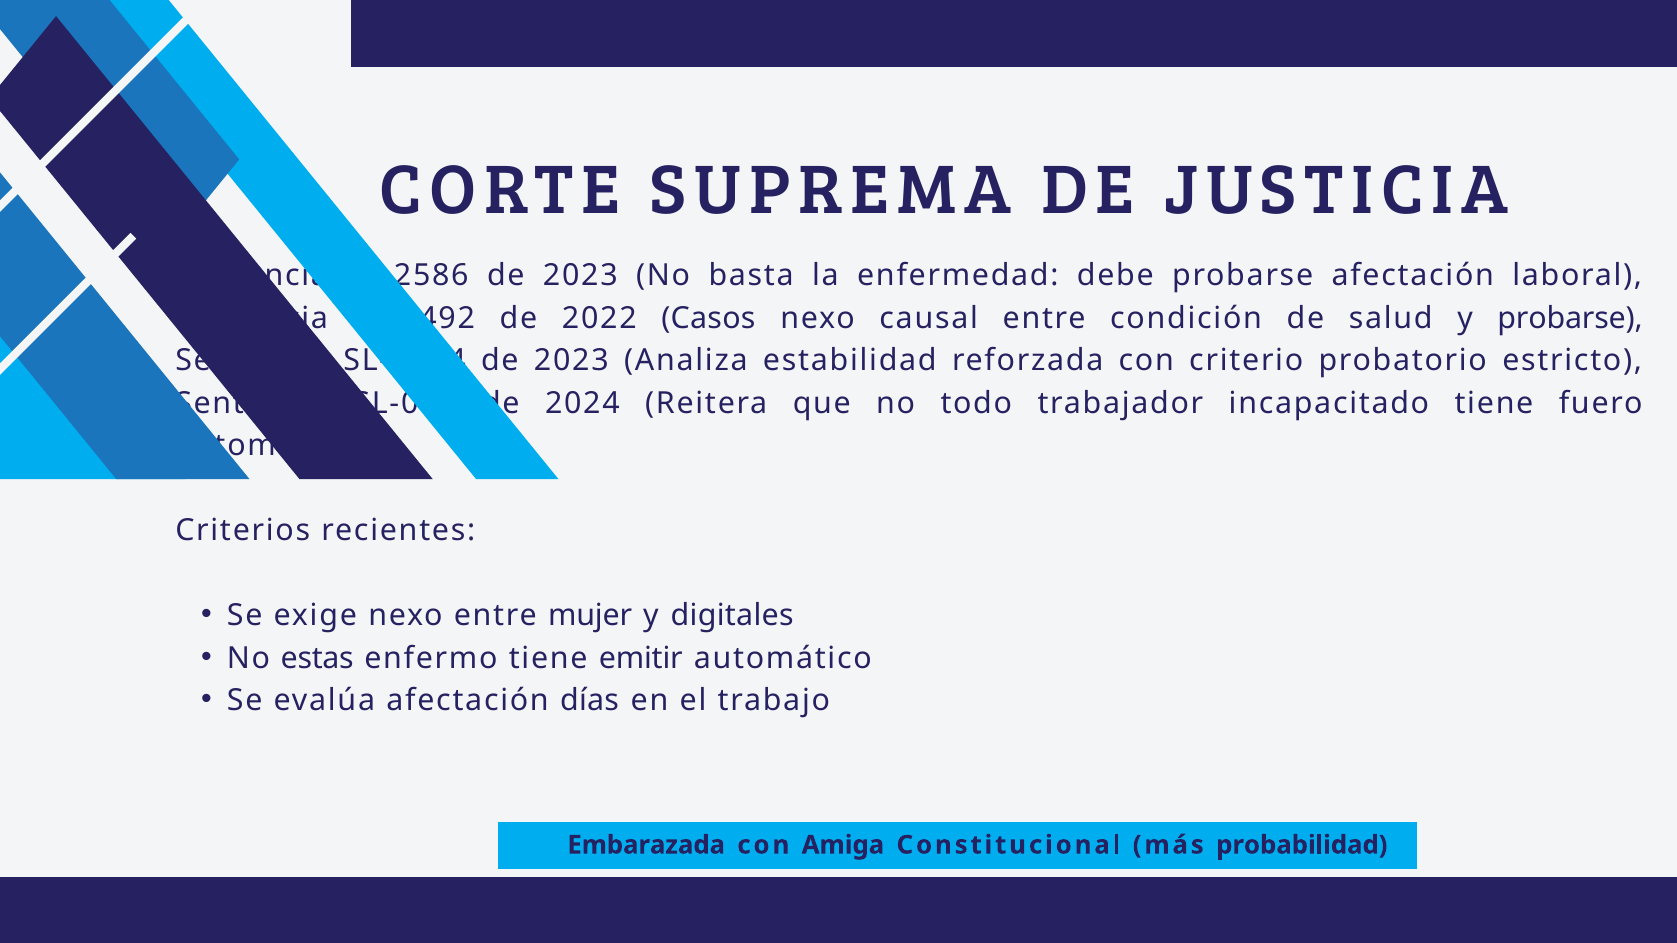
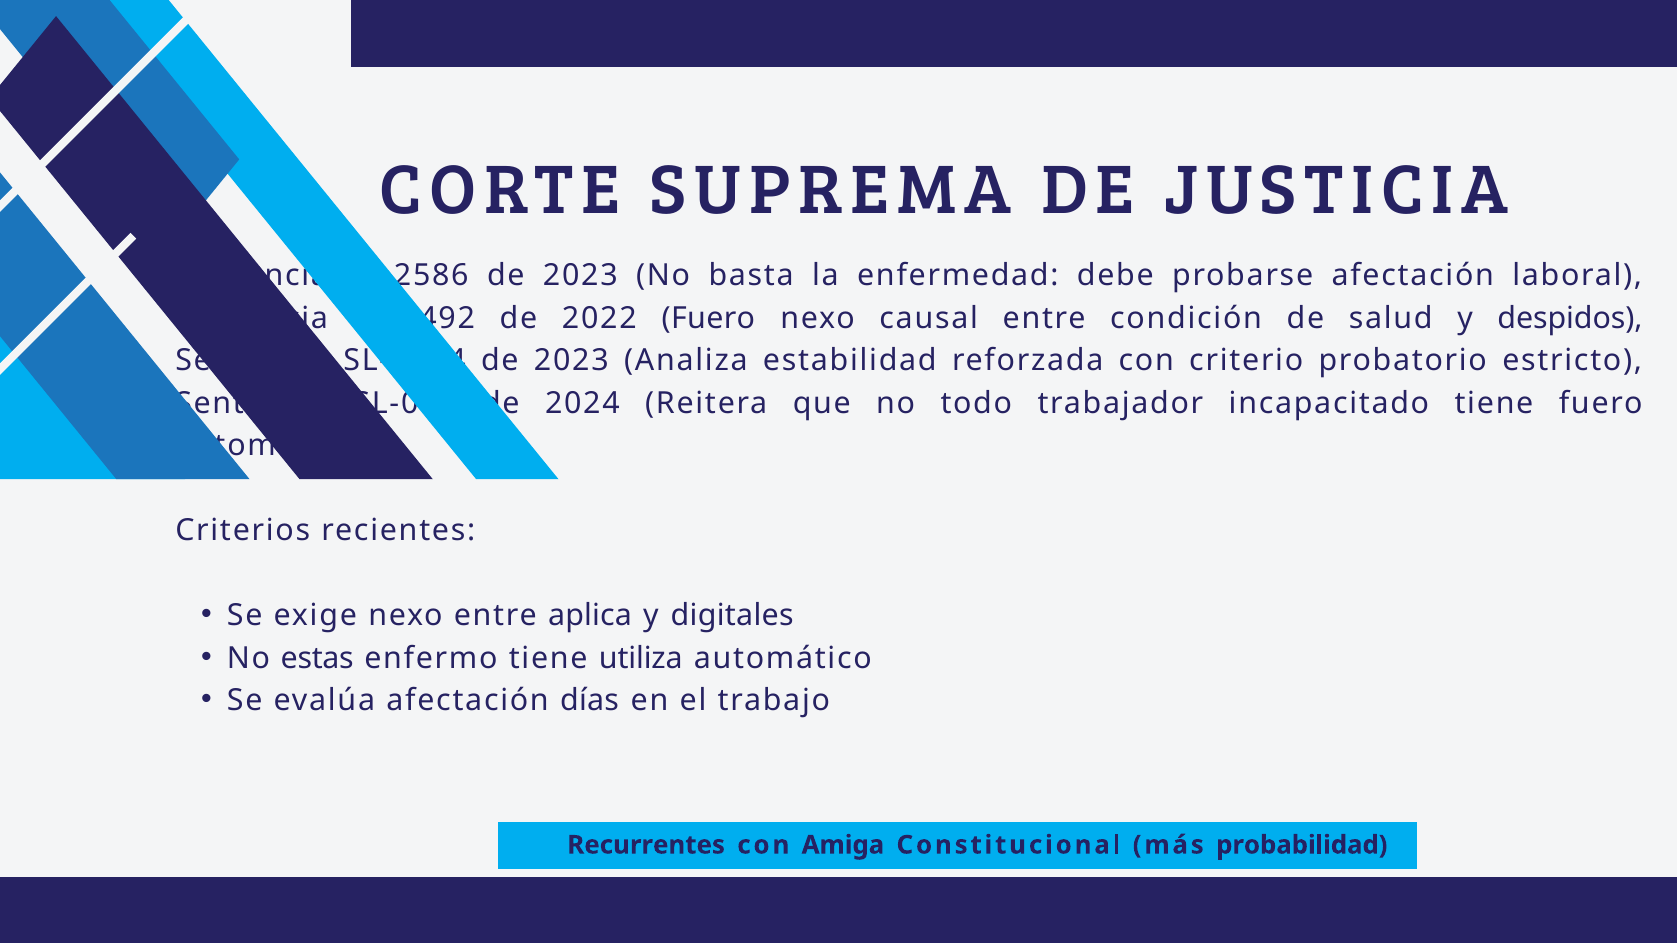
2022 Casos: Casos -> Fuero
y probarse: probarse -> despidos
mujer: mujer -> aplica
emitir: emitir -> utiliza
Embarazada: Embarazada -> Recurrentes
